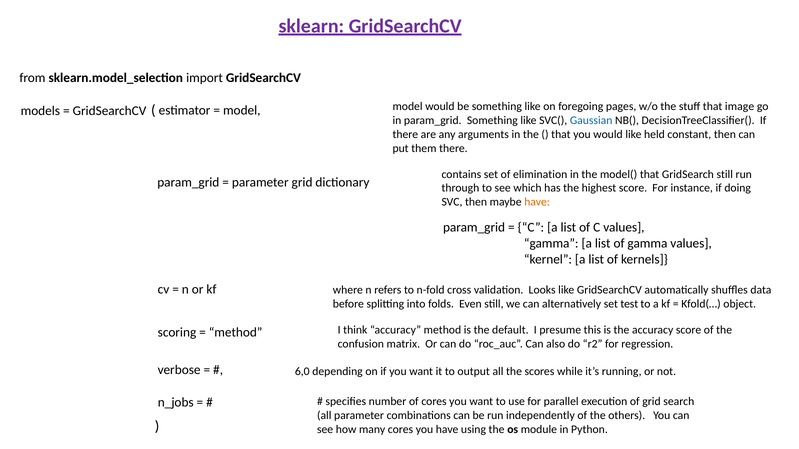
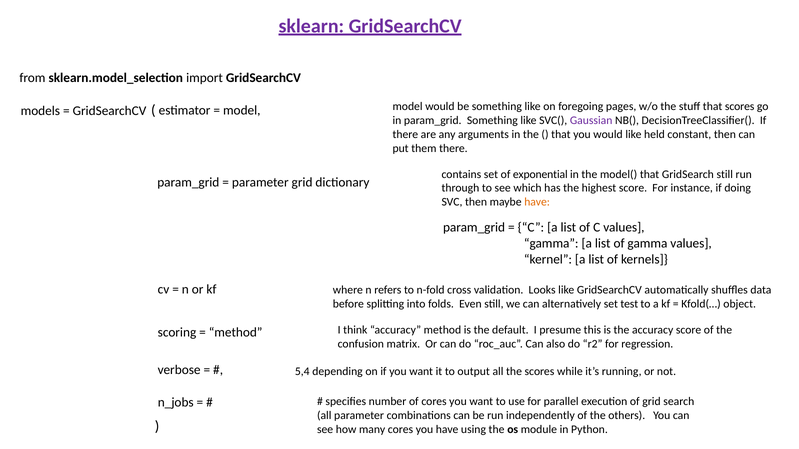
that image: image -> scores
Gaussian colour: blue -> purple
elimination: elimination -> exponential
6,0: 6,0 -> 5,4
